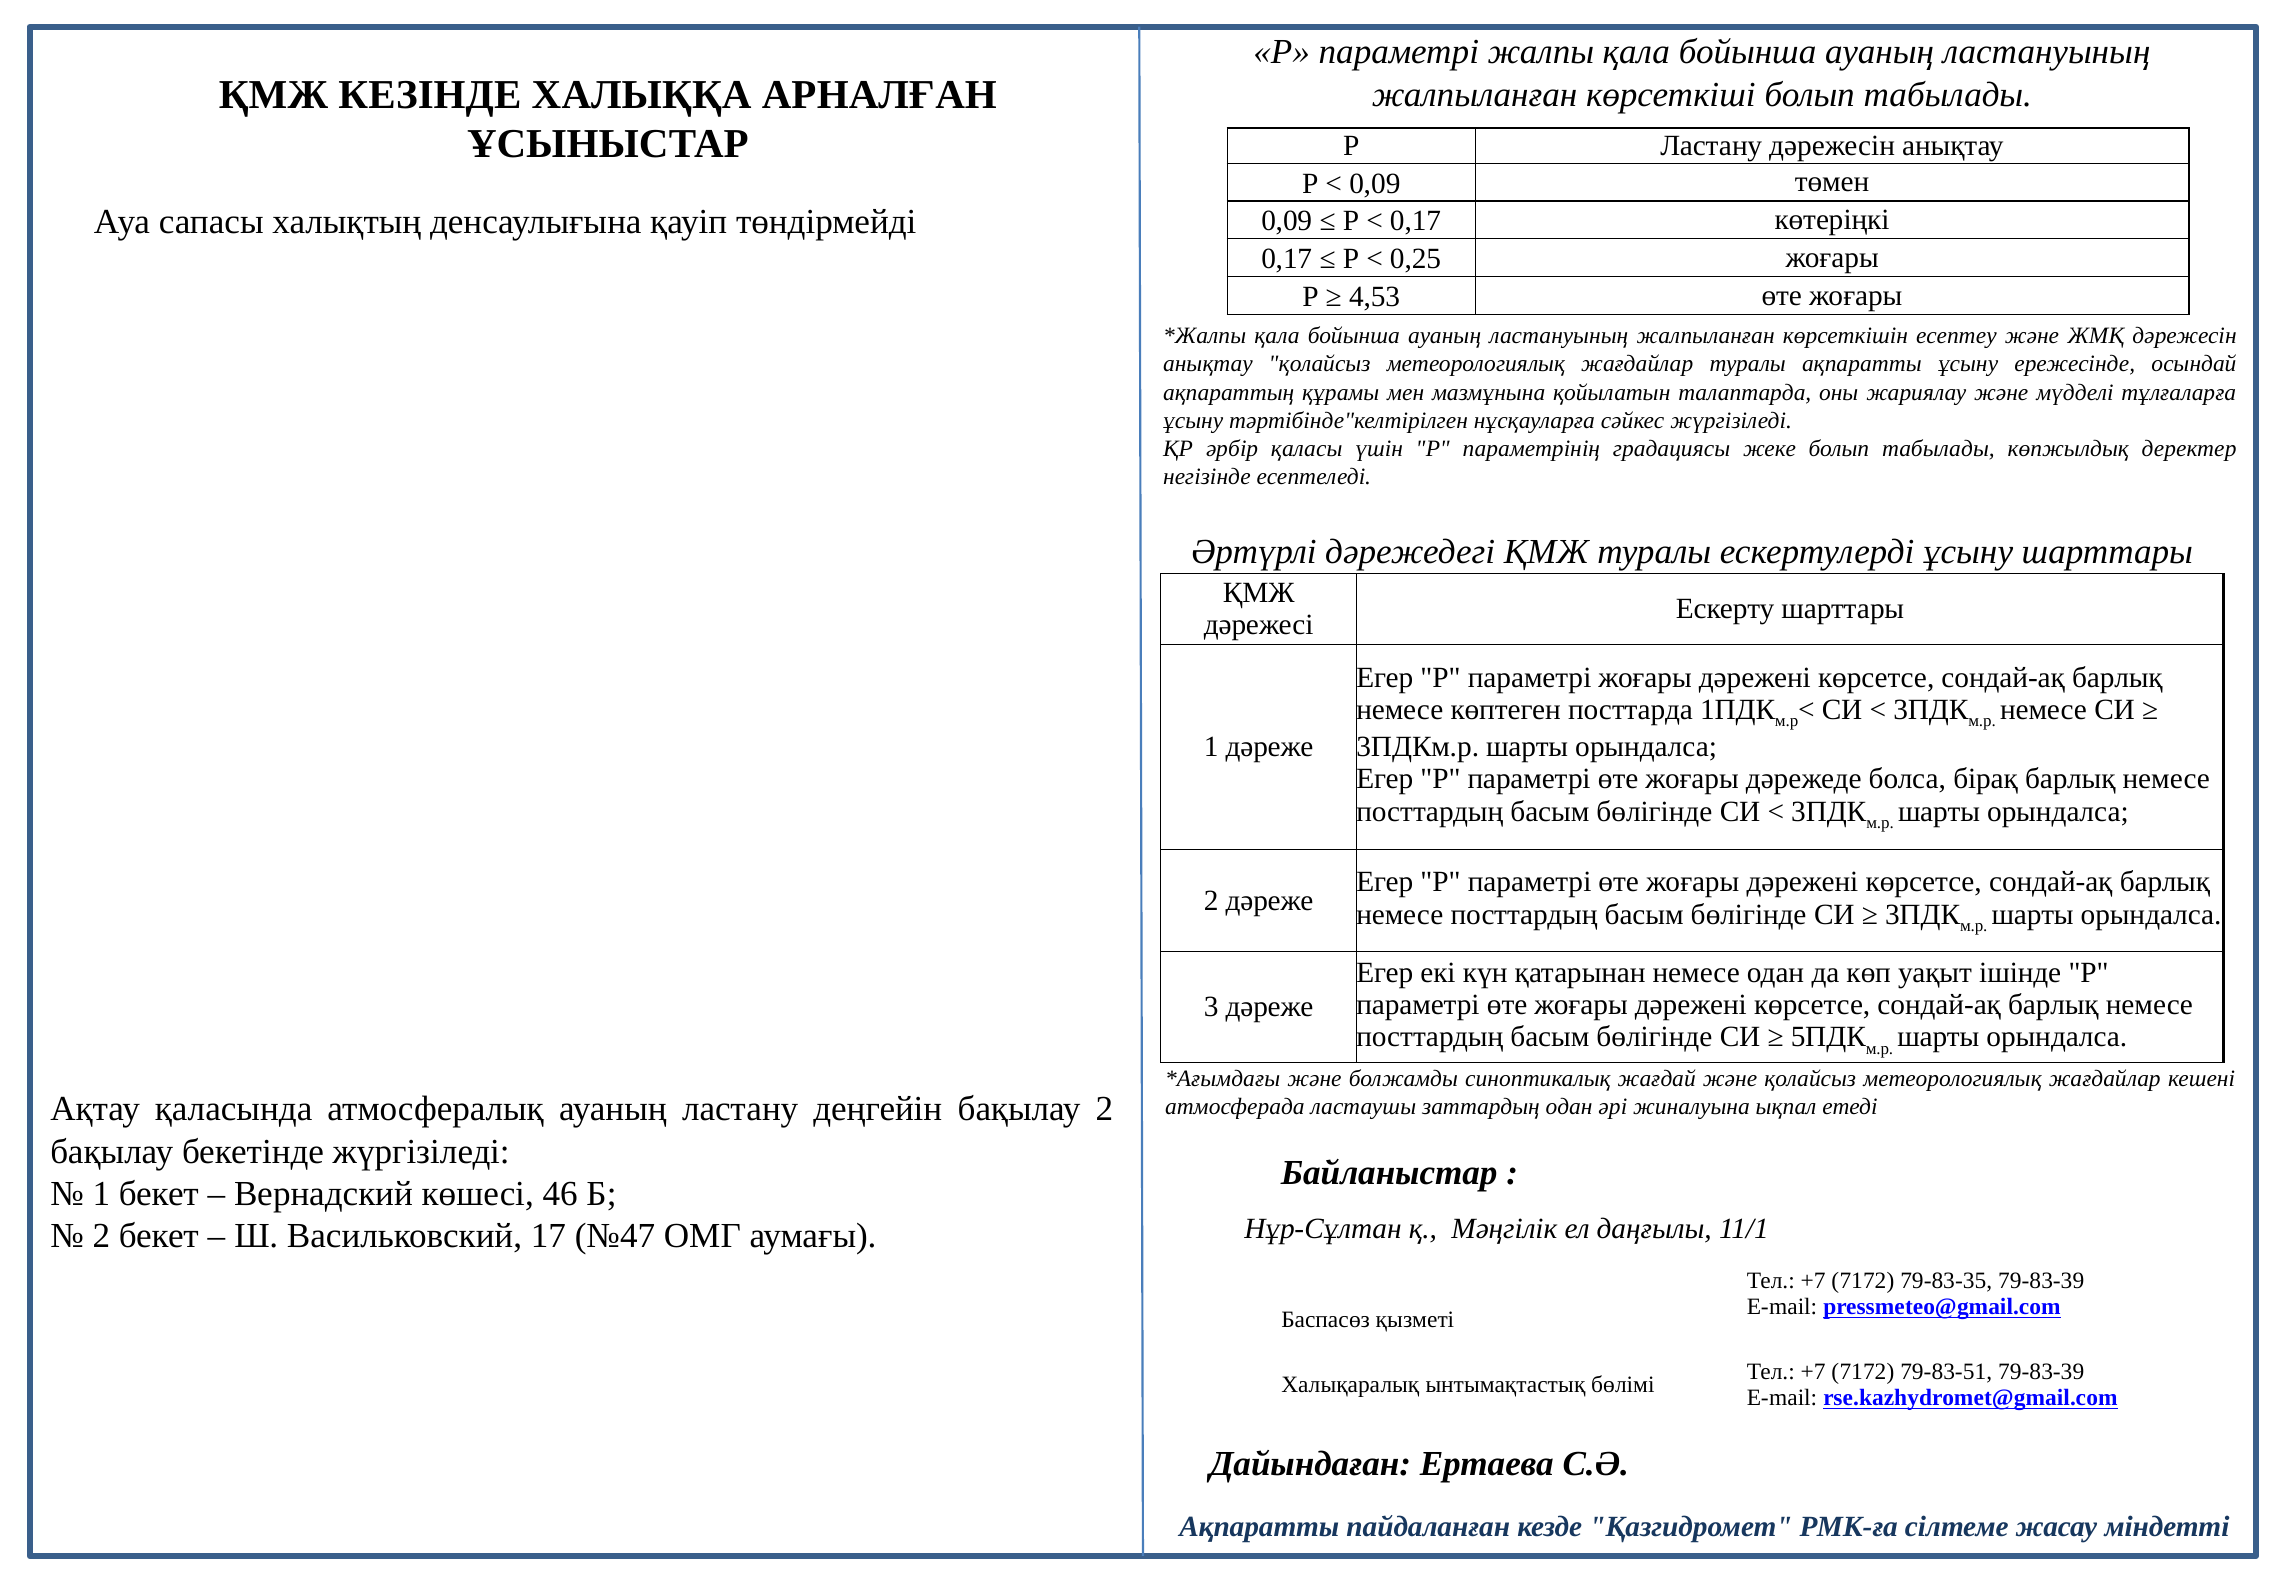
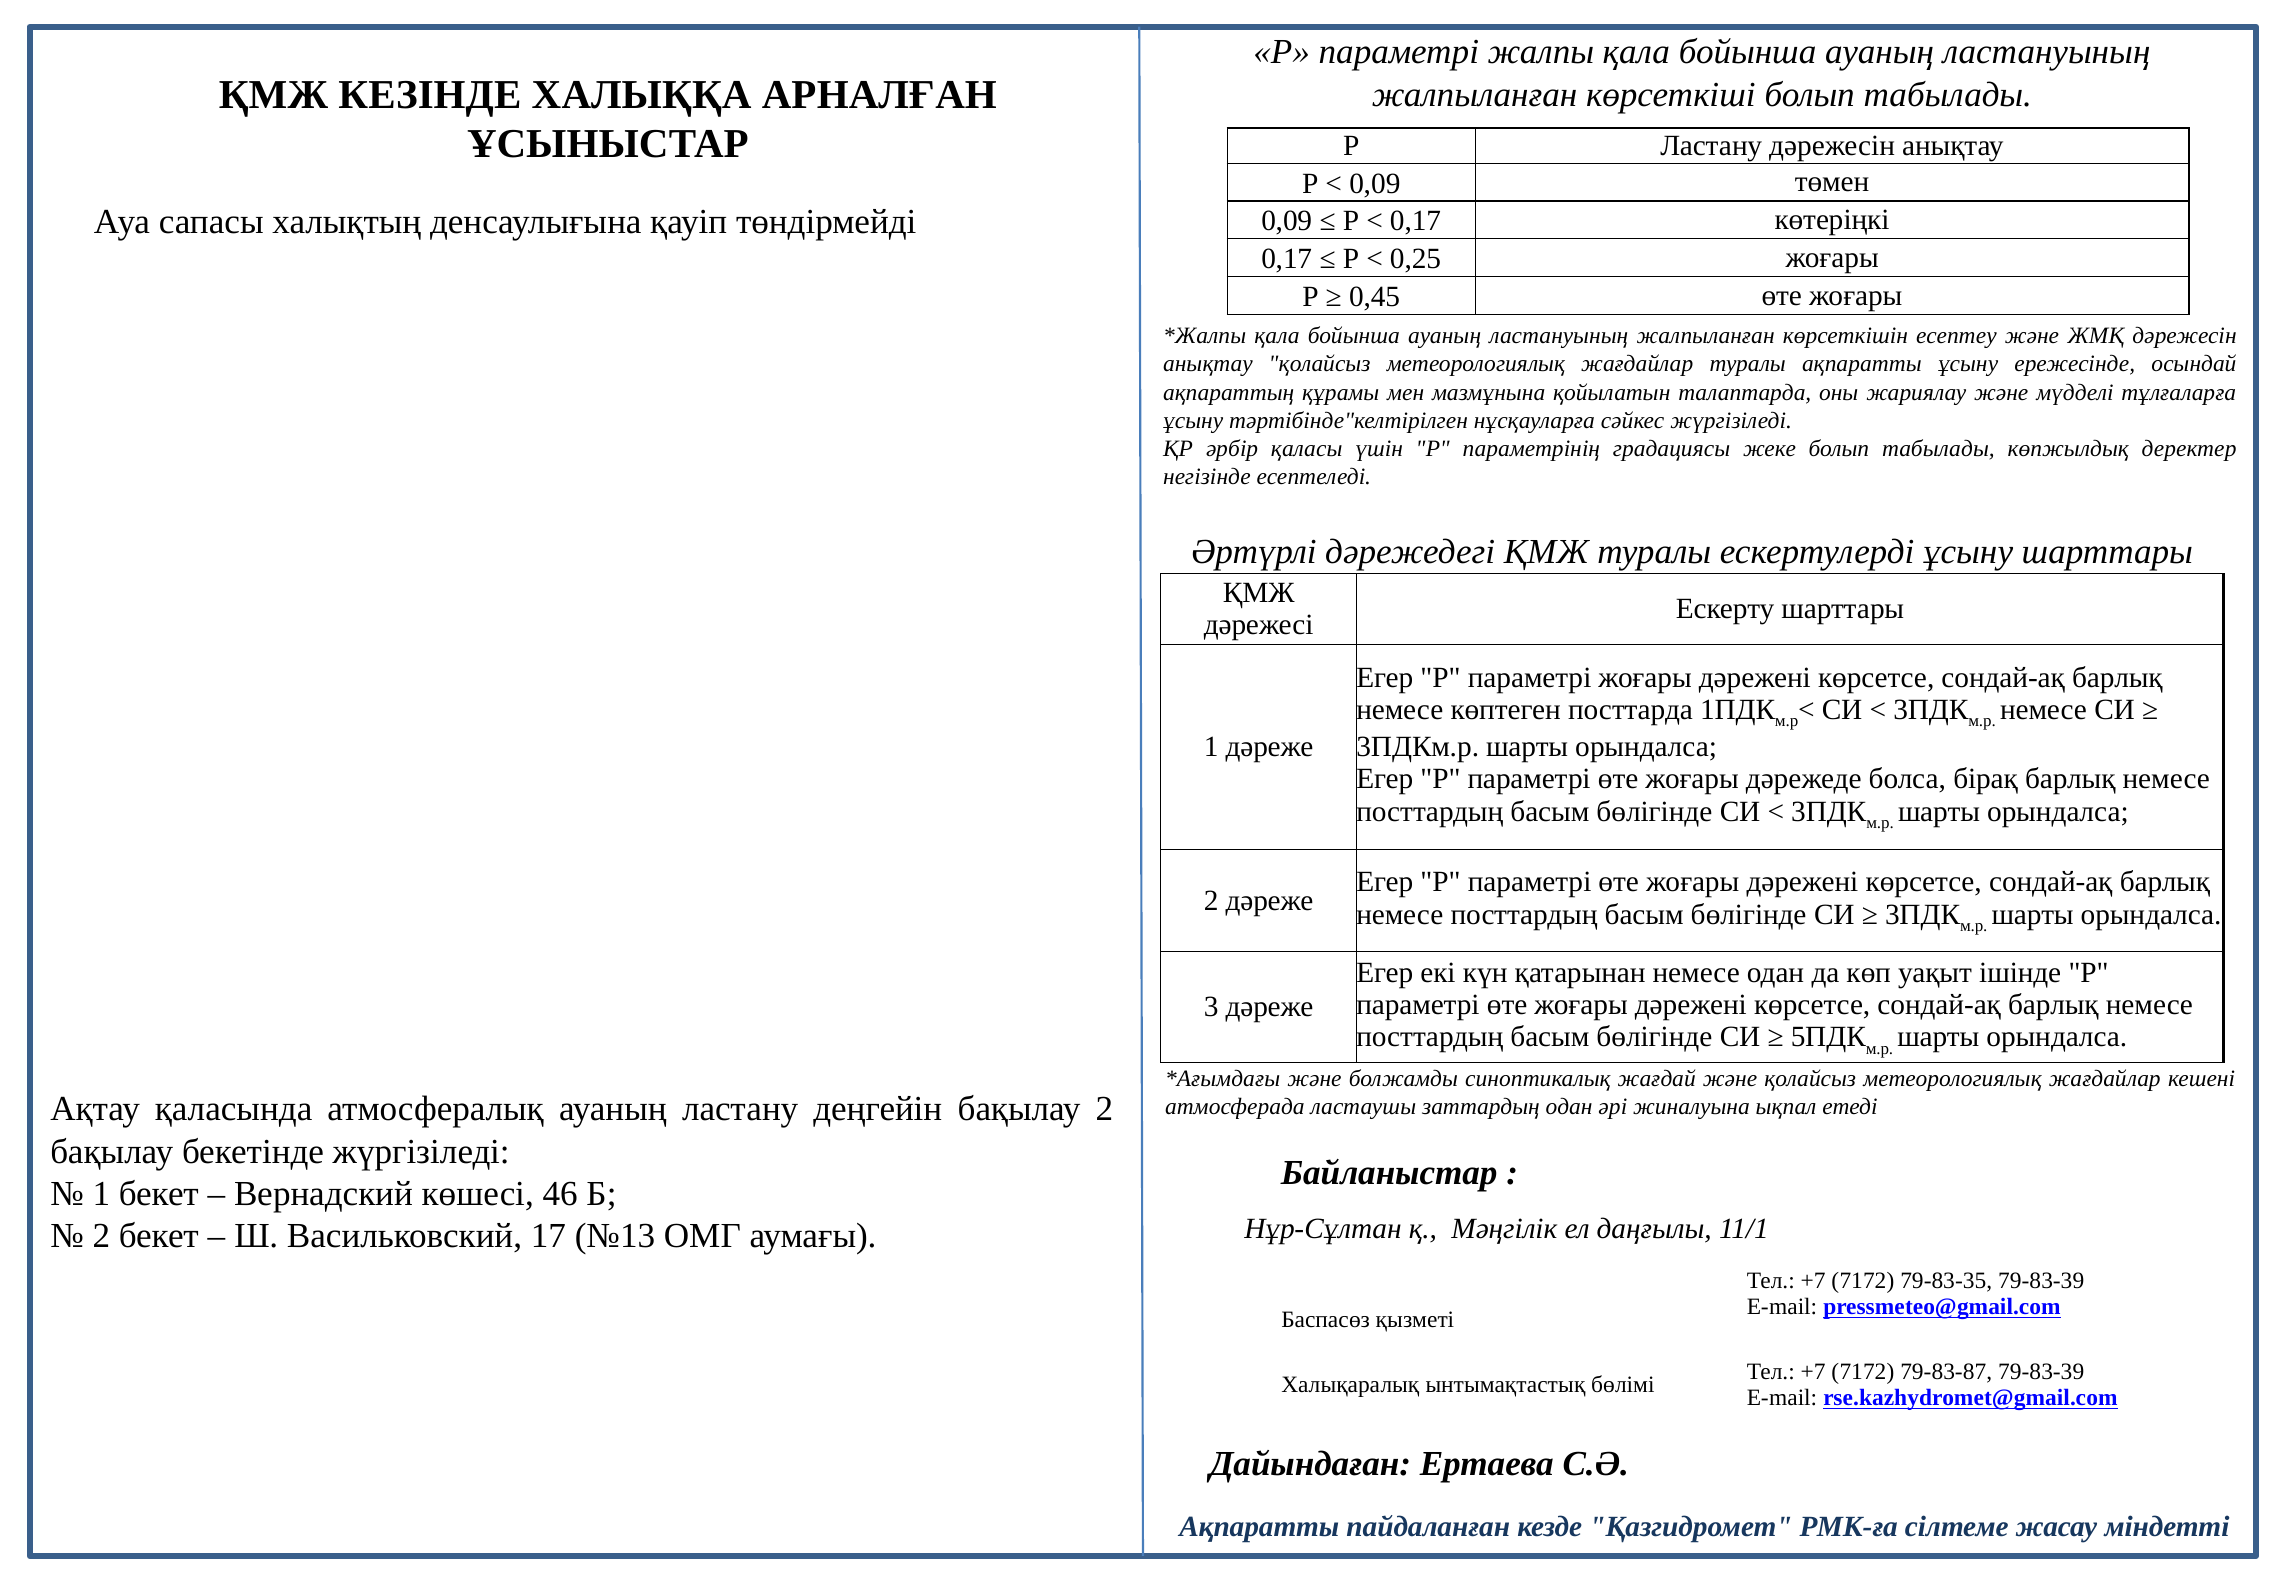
4,53: 4,53 -> 0,45
№47: №47 -> №13
79-83-51: 79-83-51 -> 79-83-87
